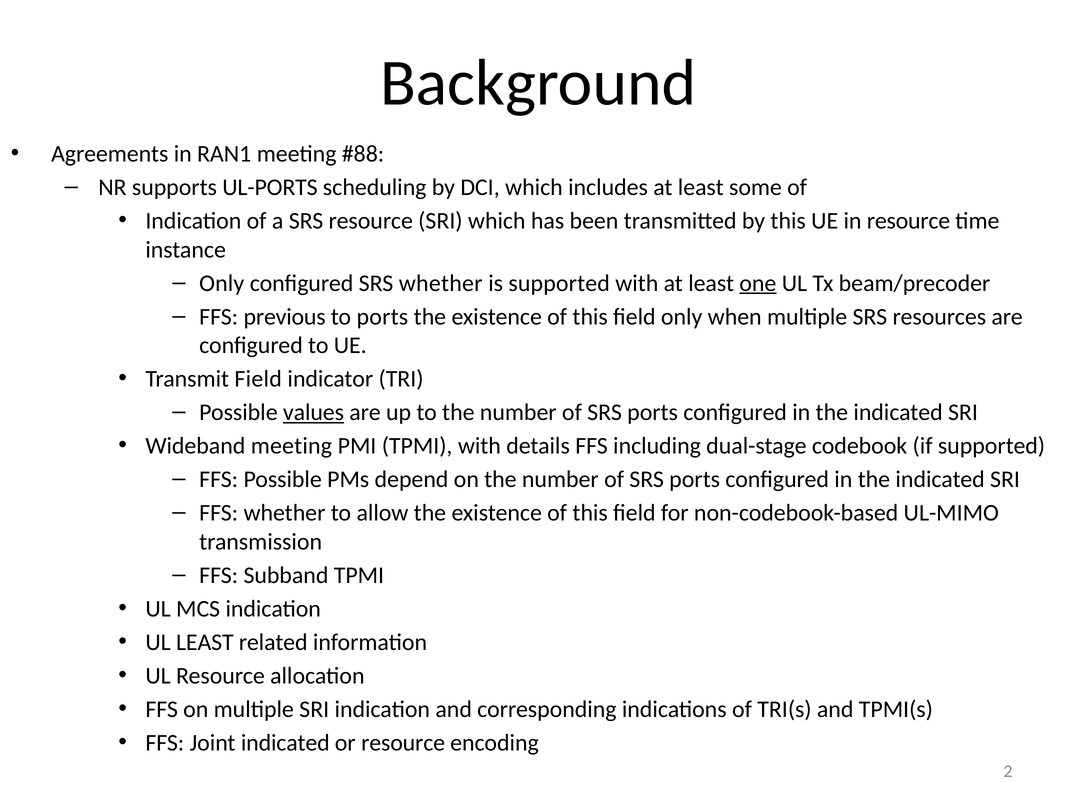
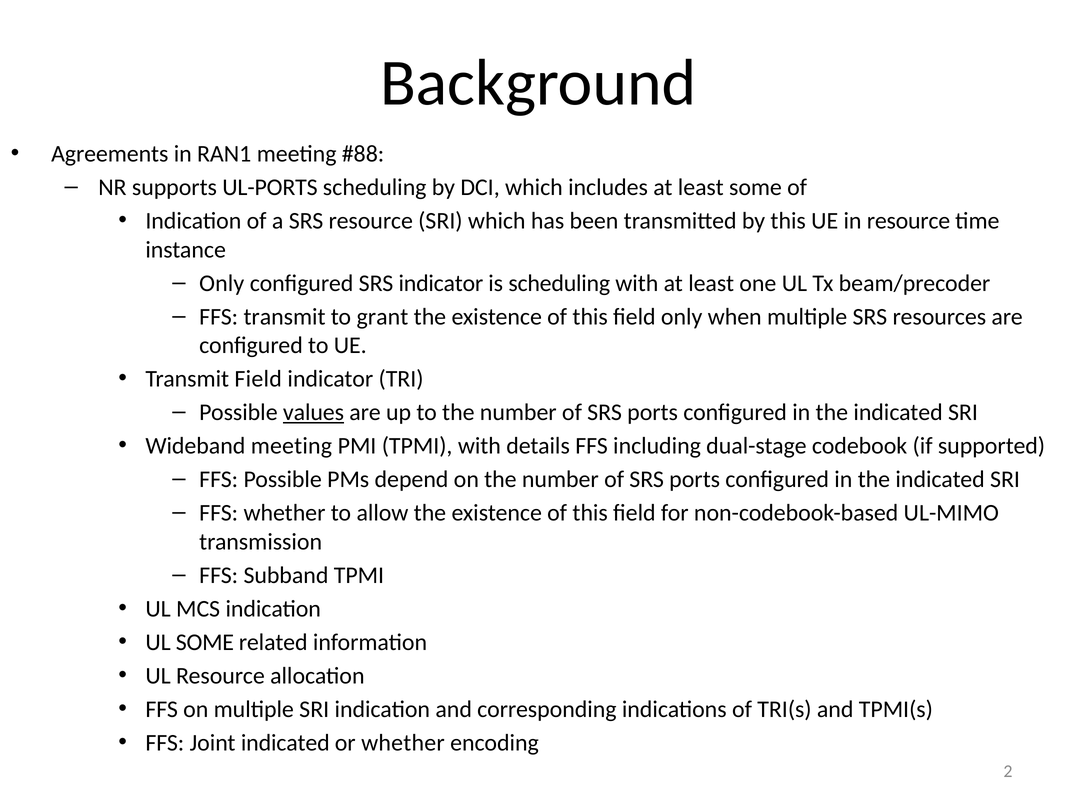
SRS whether: whether -> indicator
is supported: supported -> scheduling
one underline: present -> none
FFS previous: previous -> transmit
to ports: ports -> grant
UL LEAST: LEAST -> SOME
or resource: resource -> whether
